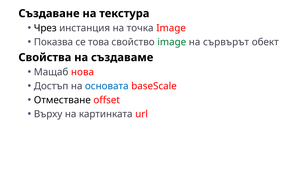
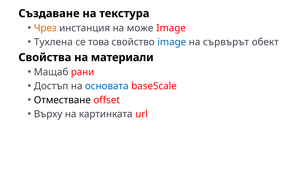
Чрез colour: black -> orange
точка: точка -> може
Показва: Показва -> Тухлена
image at (172, 42) colour: green -> blue
създаваме: създаваме -> материали
нова: нова -> рани
